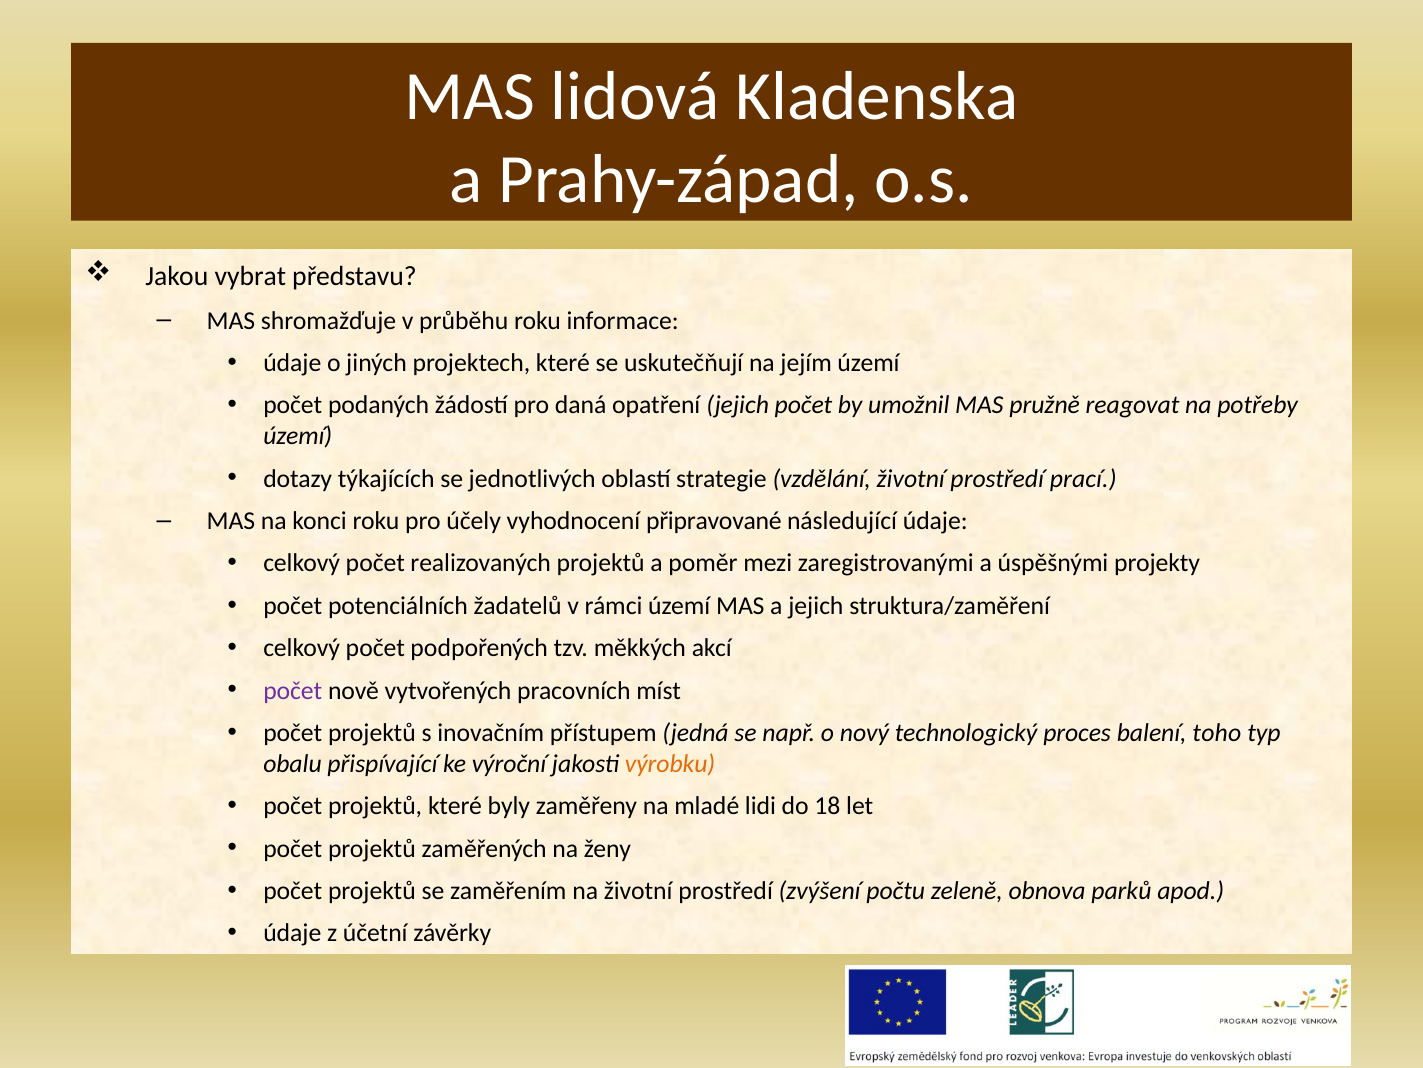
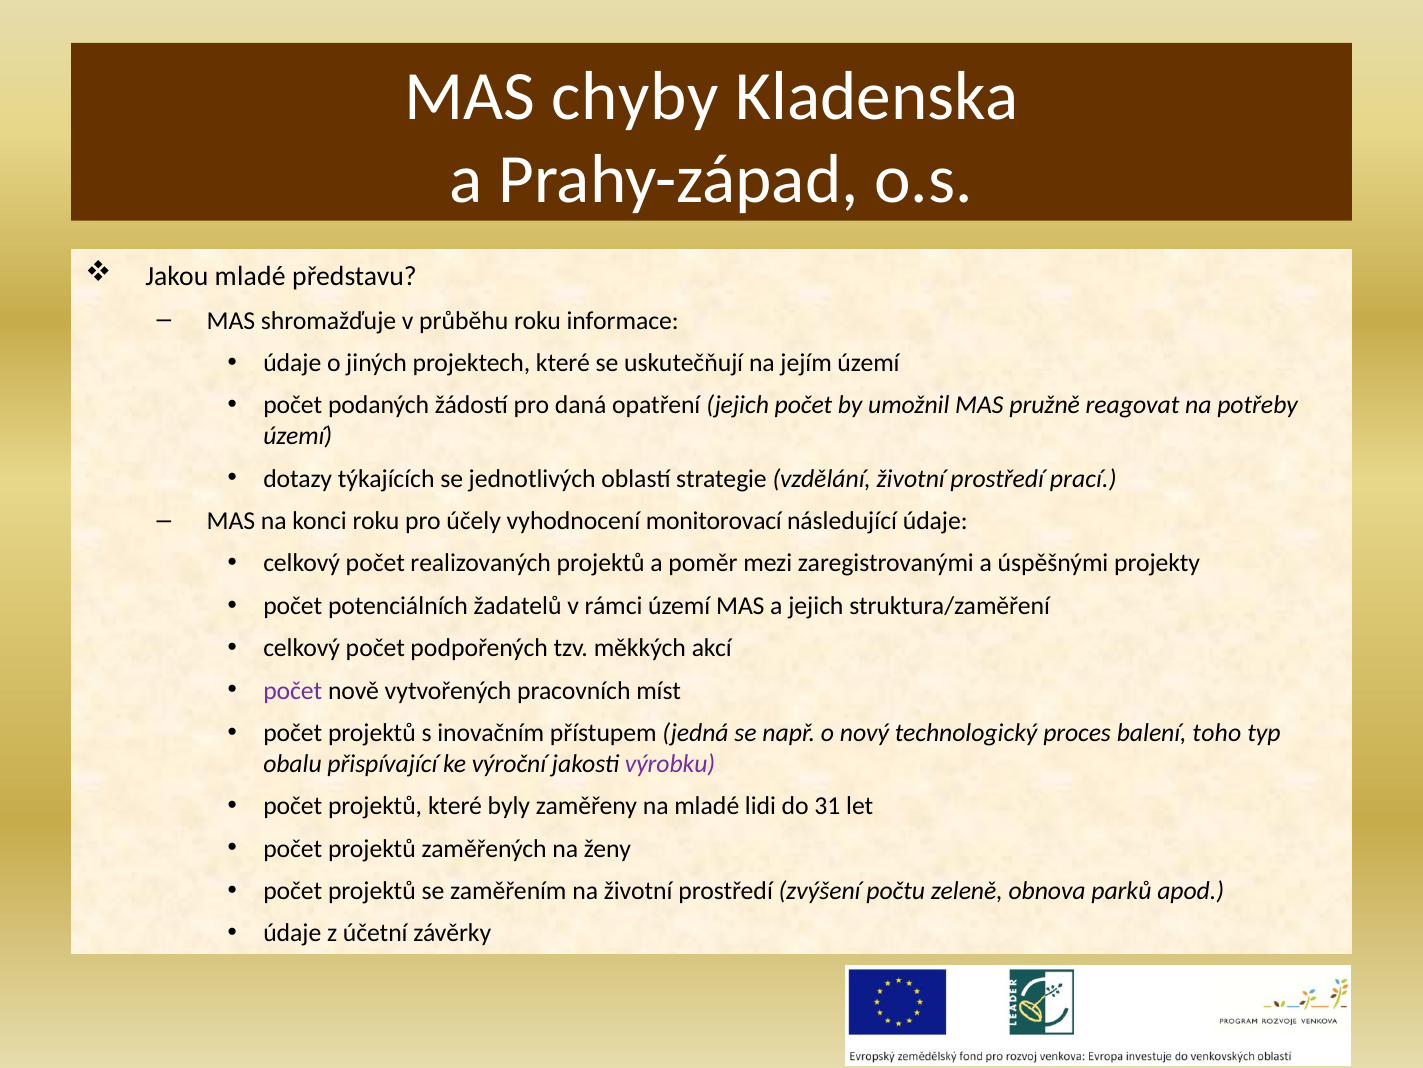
lidová: lidová -> chyby
Jakou vybrat: vybrat -> mladé
připravované: připravované -> monitorovací
výrobku colour: orange -> purple
18: 18 -> 31
